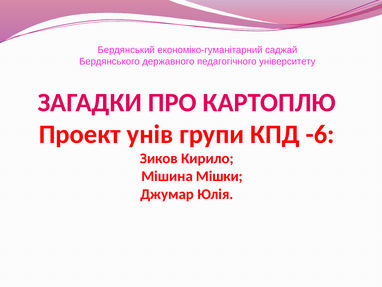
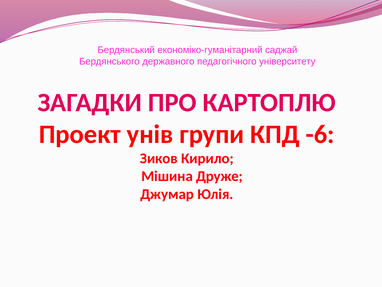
Мішки: Мішки -> Друже
